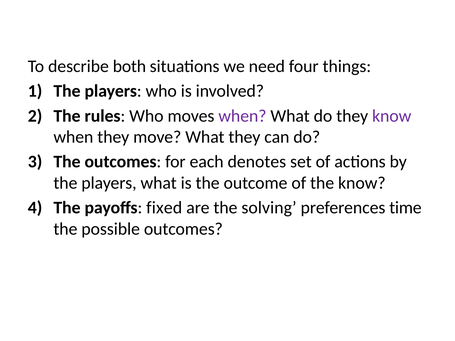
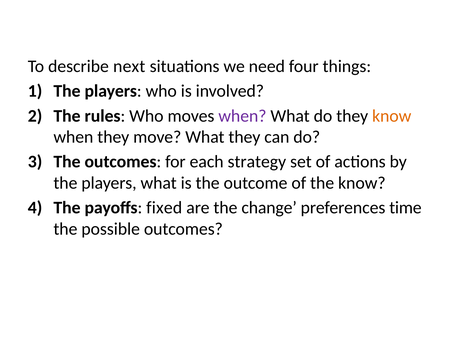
both: both -> next
know at (392, 116) colour: purple -> orange
denotes: denotes -> strategy
solving: solving -> change
